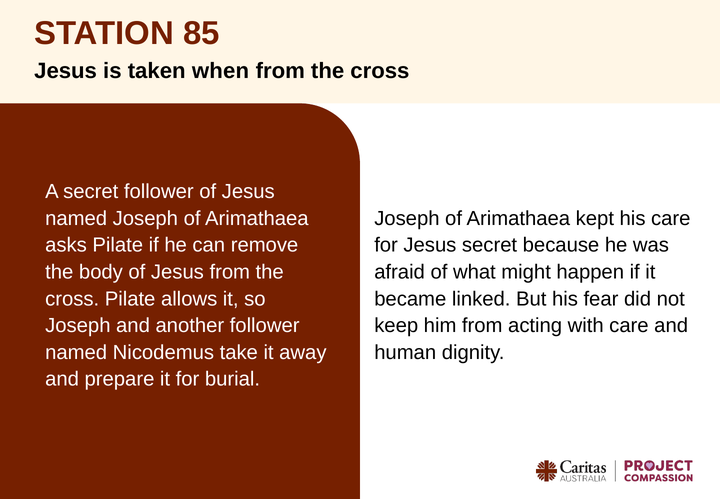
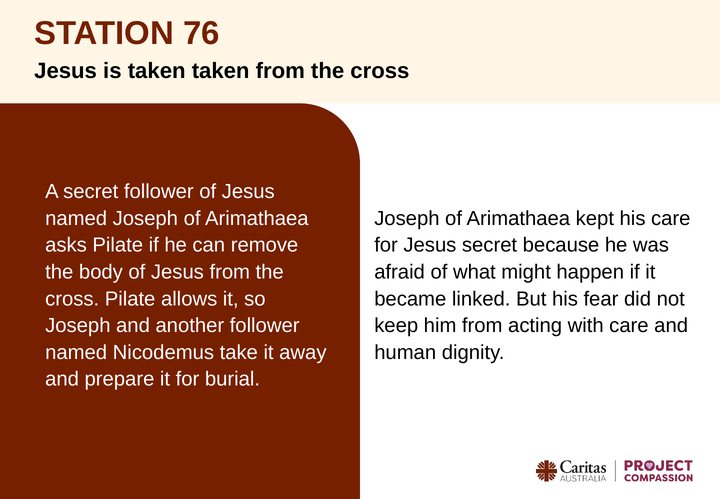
85: 85 -> 76
taken when: when -> taken
